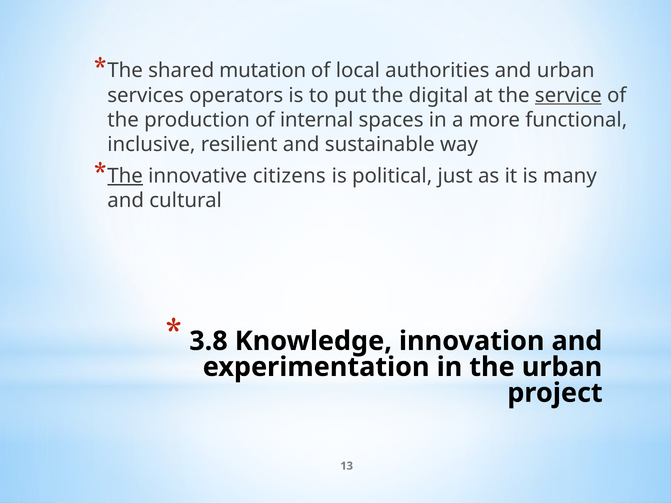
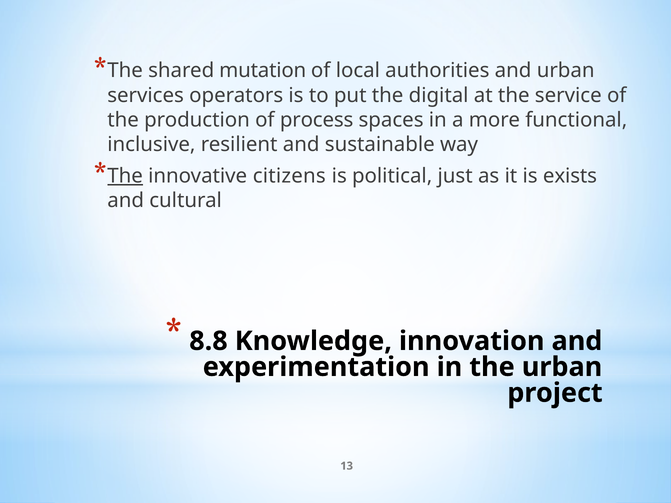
service underline: present -> none
internal: internal -> process
many: many -> exists
3.8: 3.8 -> 8.8
